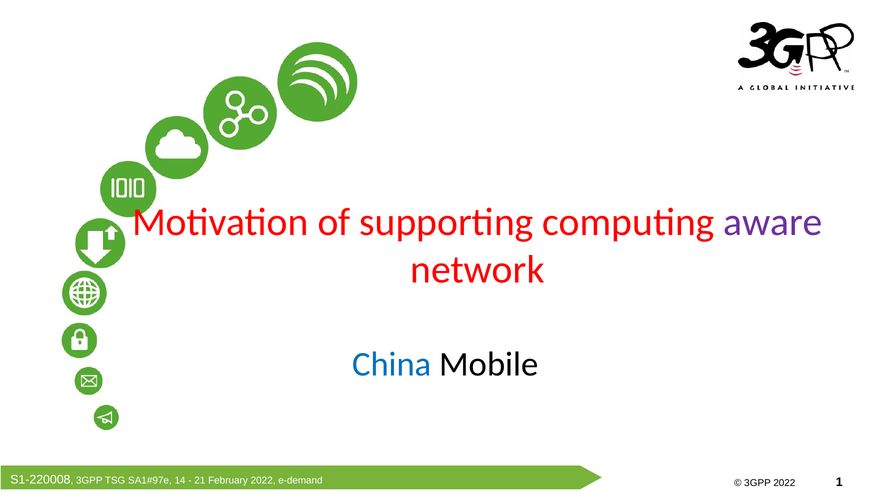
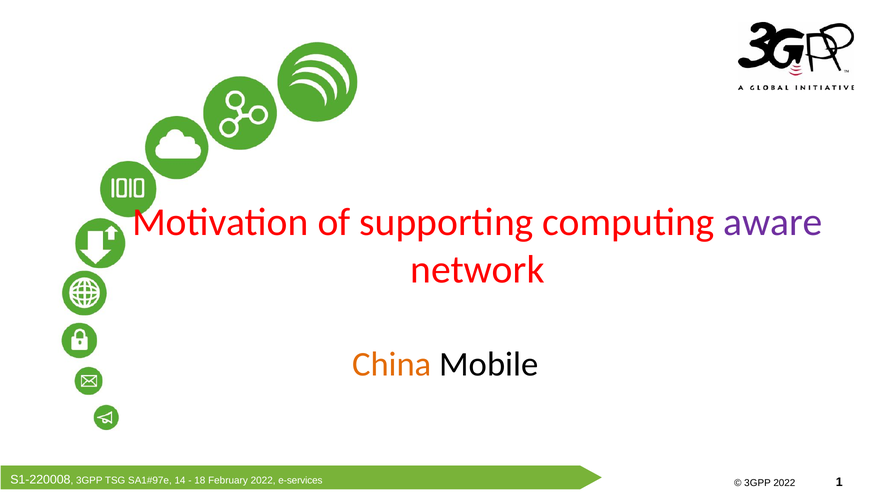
China colour: blue -> orange
21: 21 -> 18
e-demand: e-demand -> e-services
